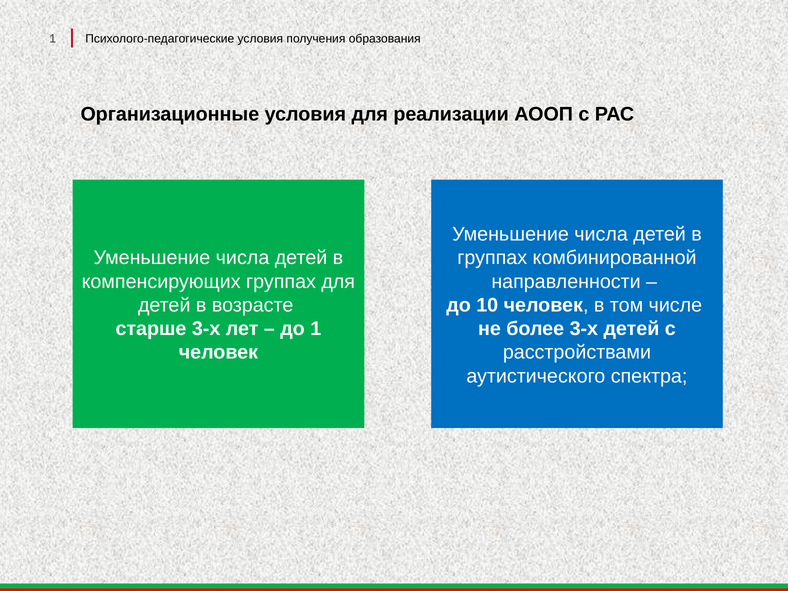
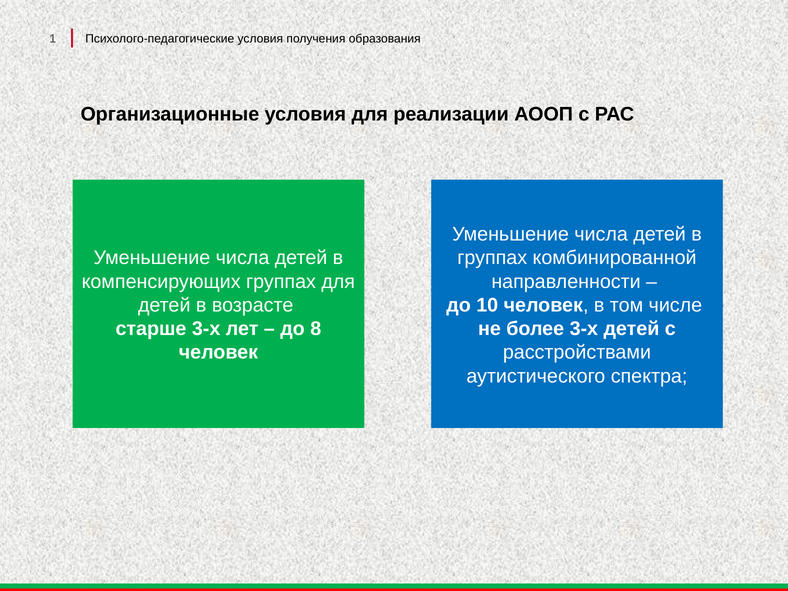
до 1: 1 -> 8
